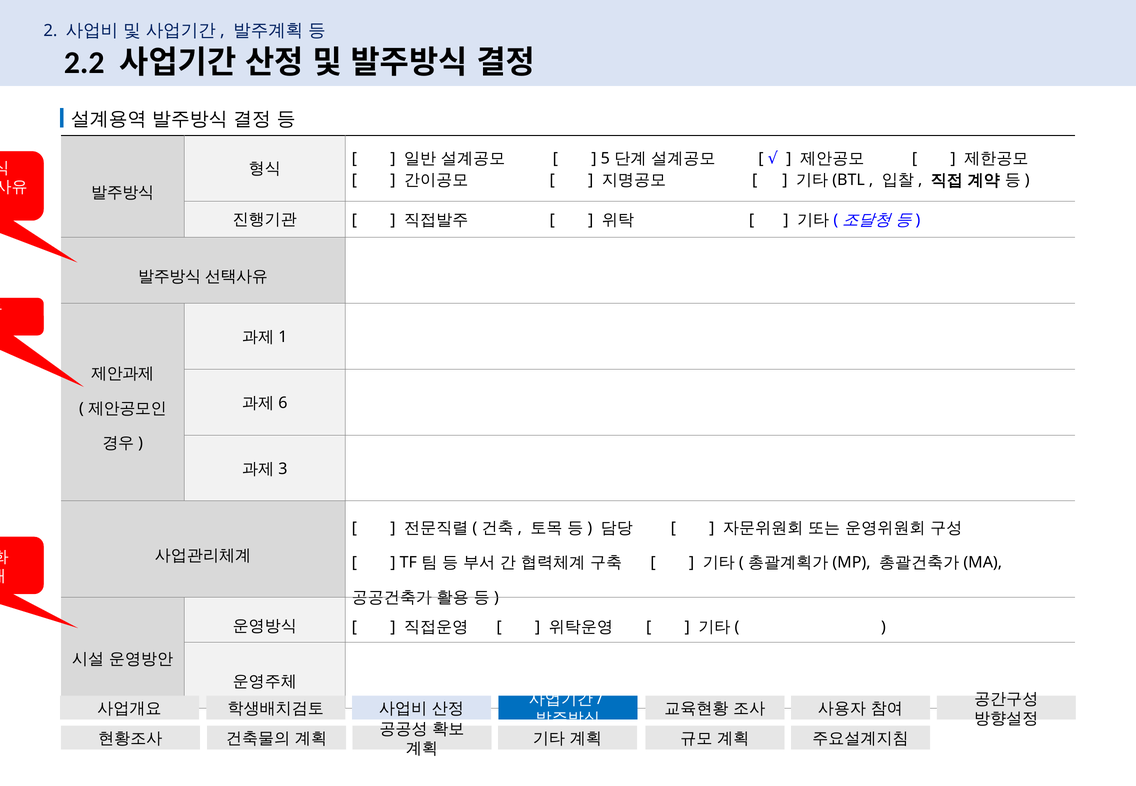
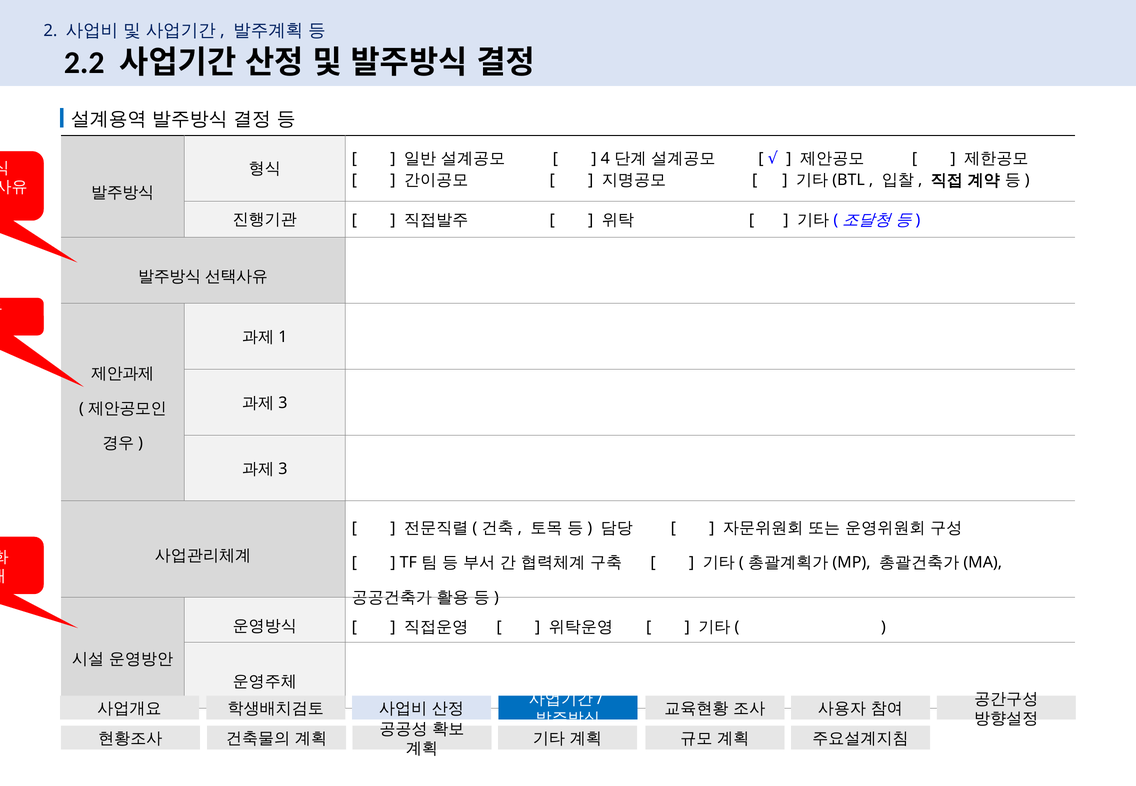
5: 5 -> 4
6 at (283, 403): 6 -> 3
